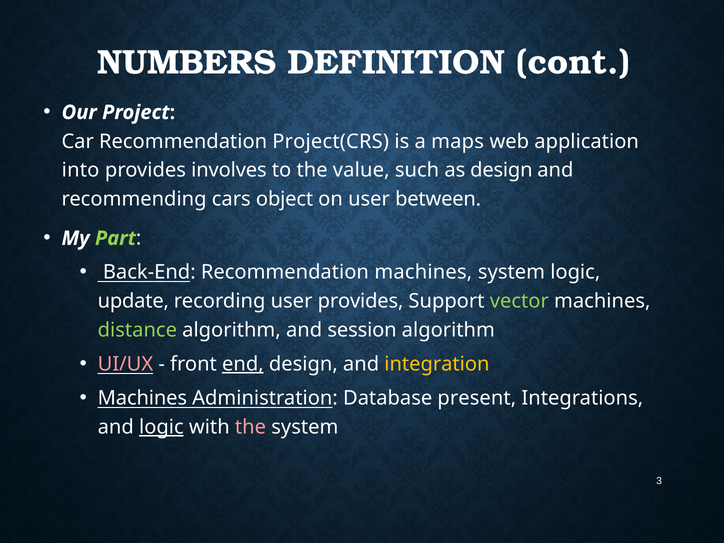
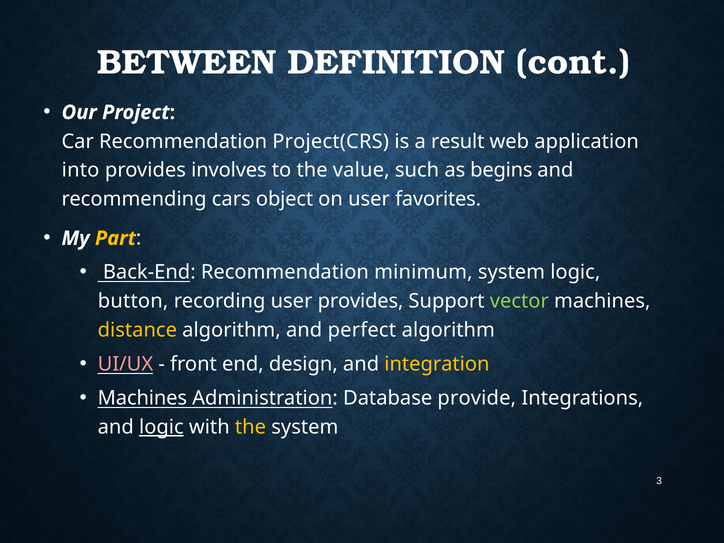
NUMBERS: NUMBERS -> BETWEEN
maps: maps -> result
as design: design -> begins
between: between -> favorites
Part colour: light green -> yellow
Recommendation machines: machines -> minimum
update: update -> button
distance colour: light green -> yellow
session: session -> perfect
end underline: present -> none
present: present -> provide
the at (250, 427) colour: pink -> yellow
